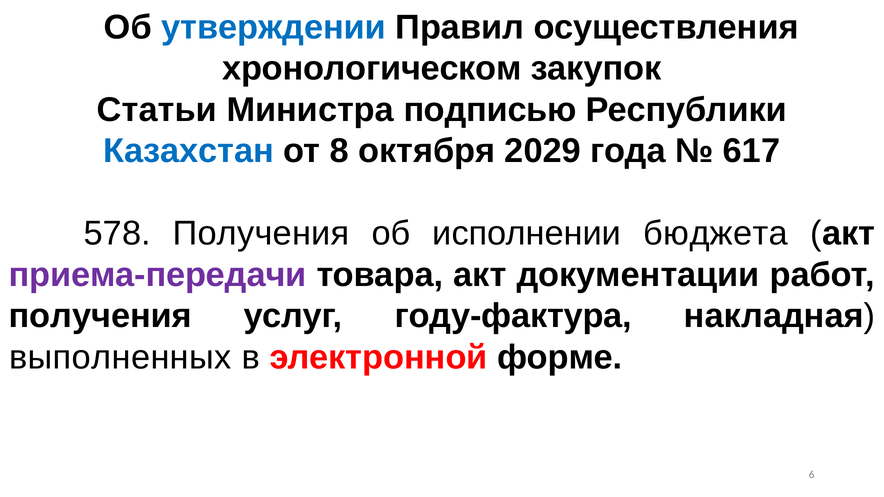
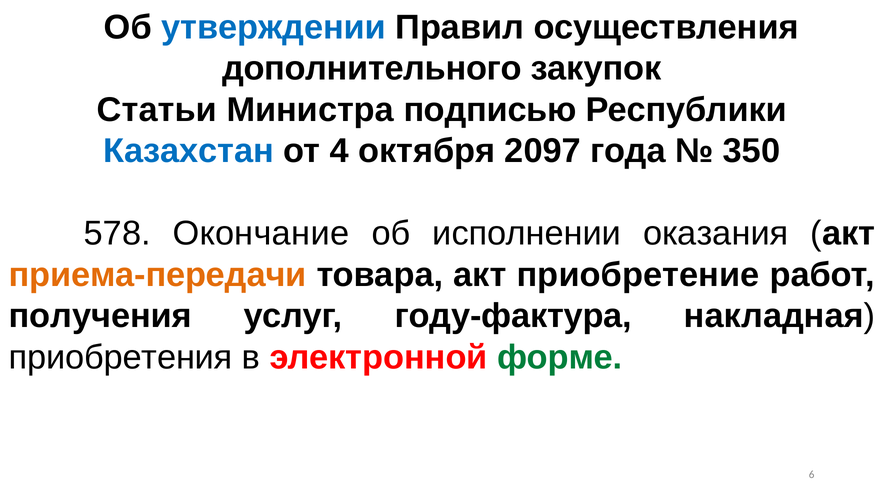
хронологическом: хронологическом -> дополнительного
8: 8 -> 4
2029: 2029 -> 2097
617: 617 -> 350
578 Получения: Получения -> Окончание
бюджета: бюджета -> оказания
приема-передачи colour: purple -> orange
документации: документации -> приобретение
выполненных: выполненных -> приобретения
форме colour: black -> green
